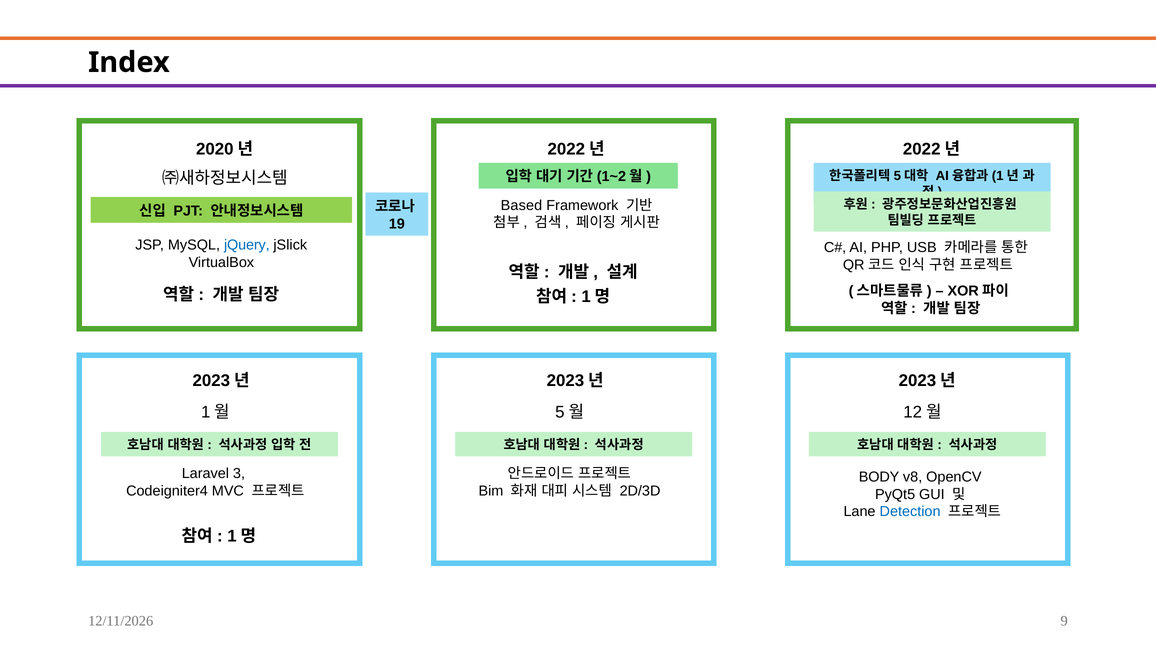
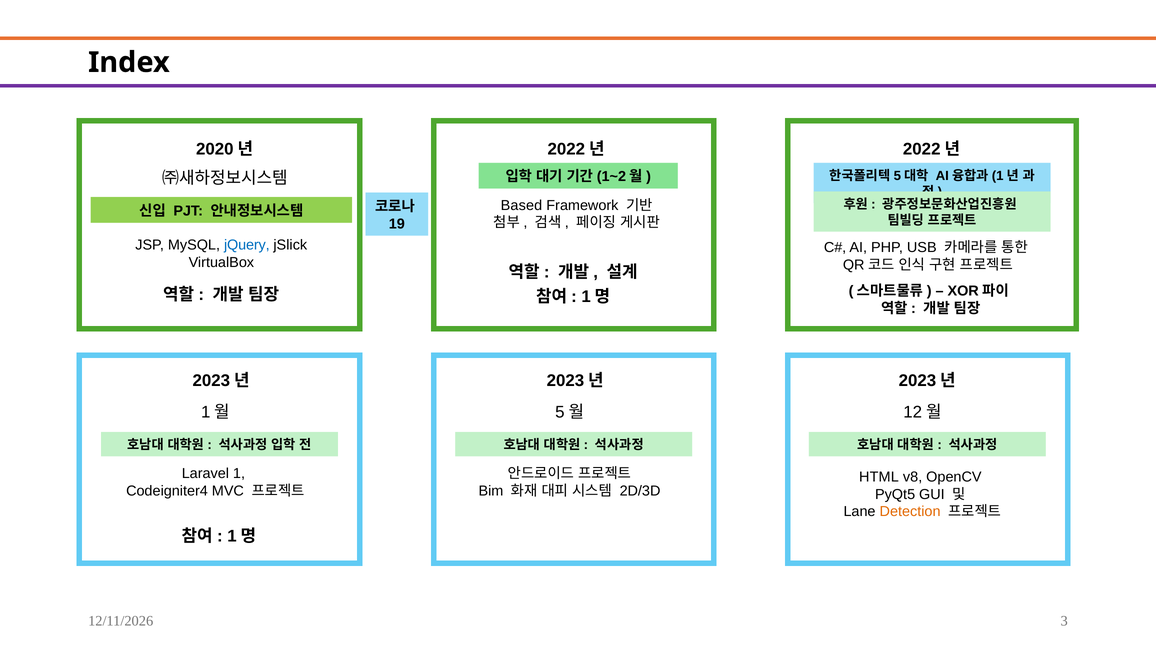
3: 3 -> 1
BODY: BODY -> HTML
Detection colour: blue -> orange
9: 9 -> 3
